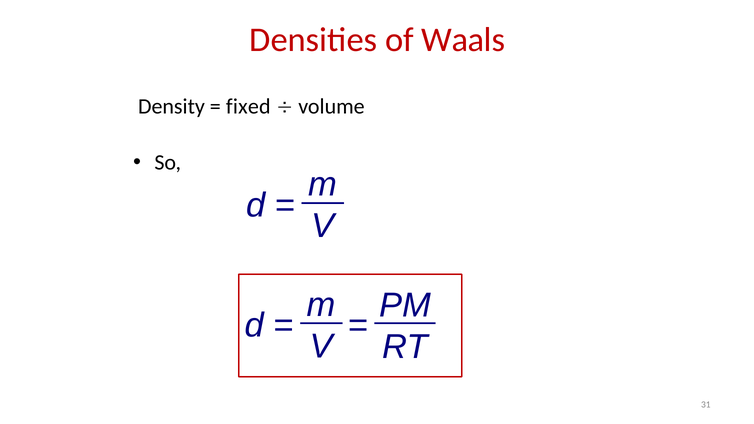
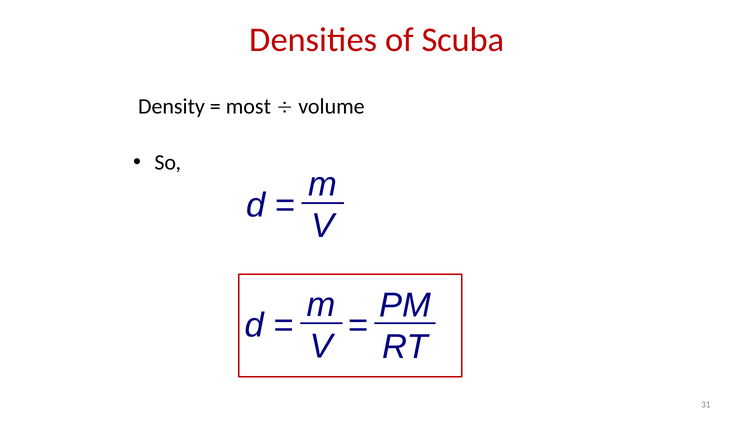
Waals: Waals -> Scuba
fixed: fixed -> most
